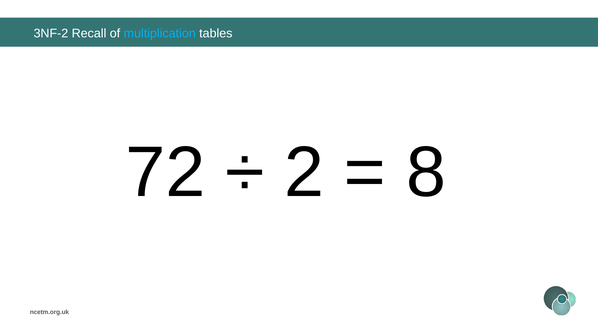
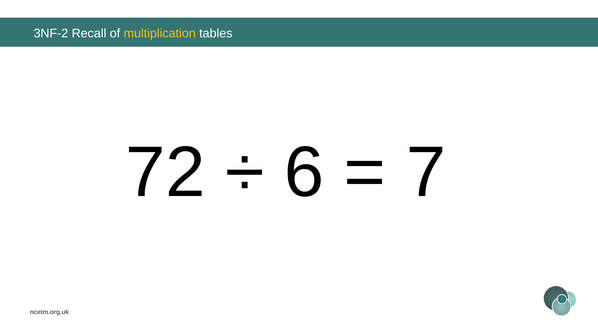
multiplication colour: light blue -> yellow
2: 2 -> 6
8: 8 -> 7
